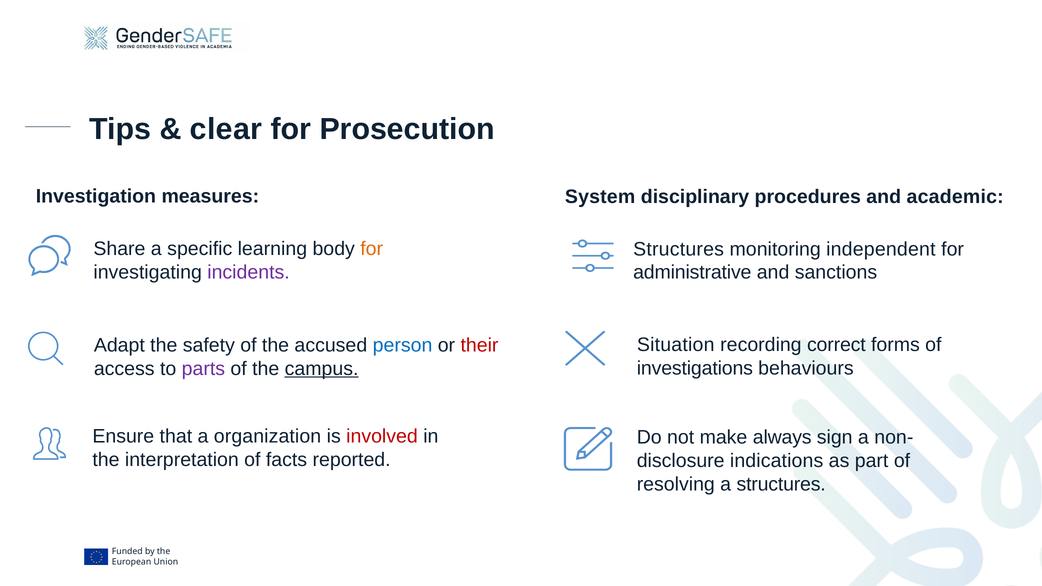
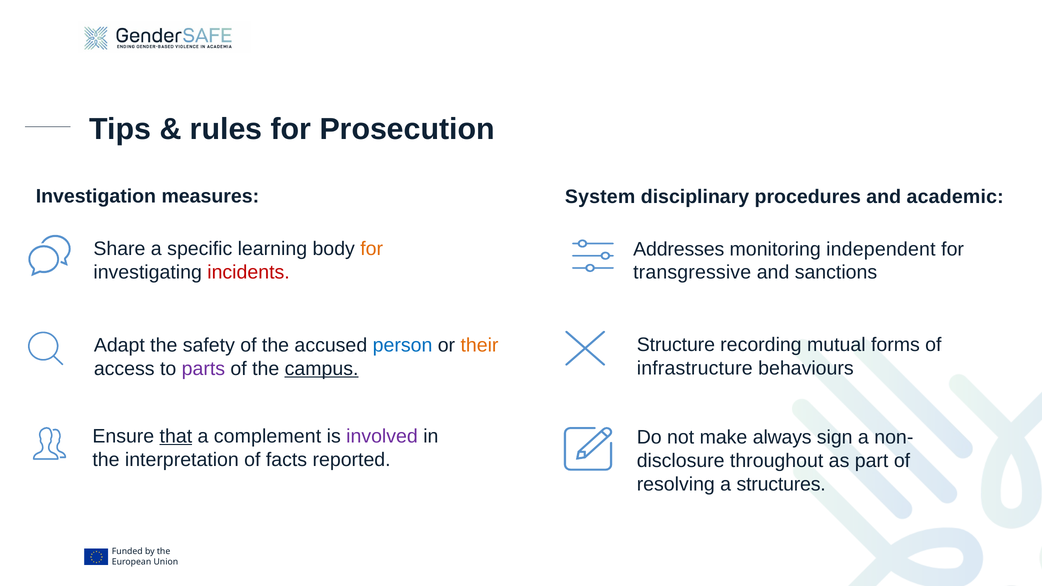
clear: clear -> rules
Structures at (679, 249): Structures -> Addresses
incidents colour: purple -> red
administrative: administrative -> transgressive
Situation: Situation -> Structure
correct: correct -> mutual
their colour: red -> orange
investigations: investigations -> infrastructure
that underline: none -> present
organization: organization -> complement
involved colour: red -> purple
indications: indications -> throughout
